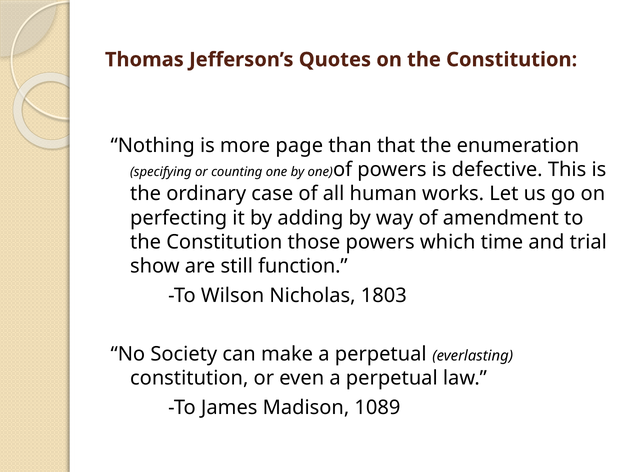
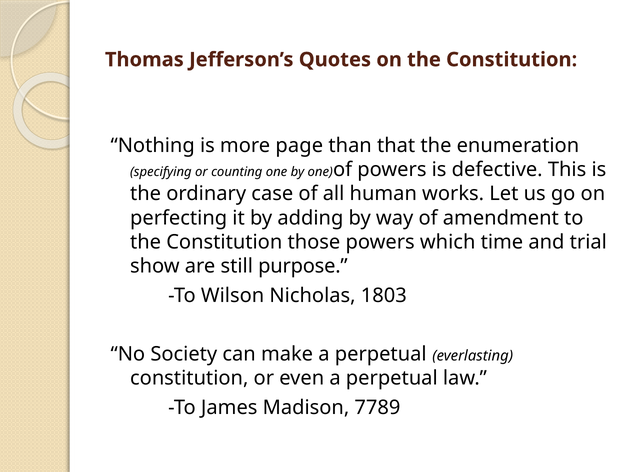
function: function -> purpose
1089: 1089 -> 7789
